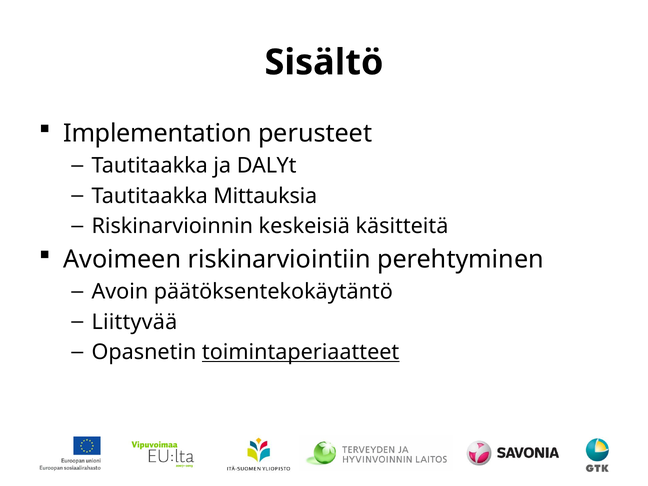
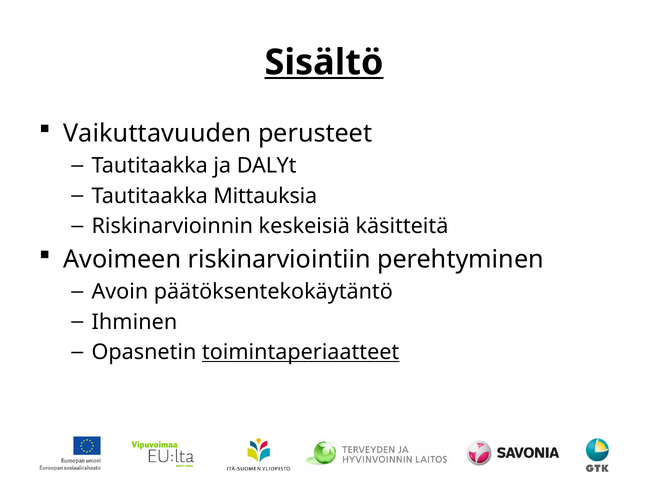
Sisältö underline: none -> present
Implementation: Implementation -> Vaikuttavuuden
Liittyvää: Liittyvää -> Ihminen
